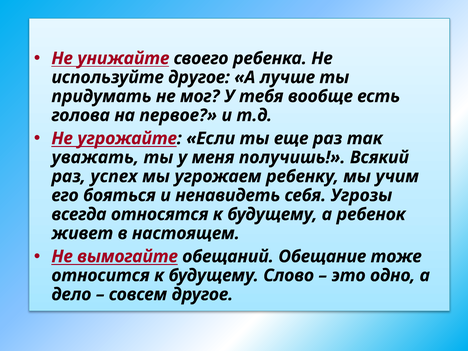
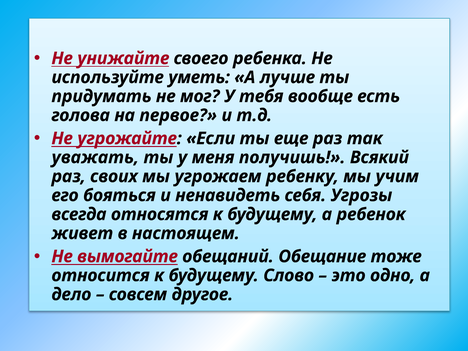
используйте другое: другое -> уметь
успех: успех -> своих
